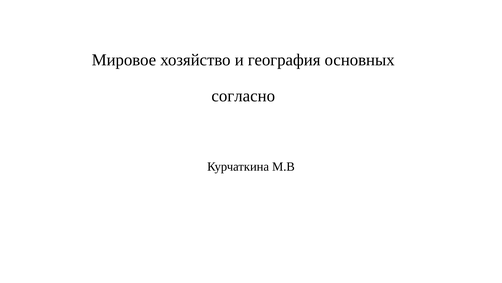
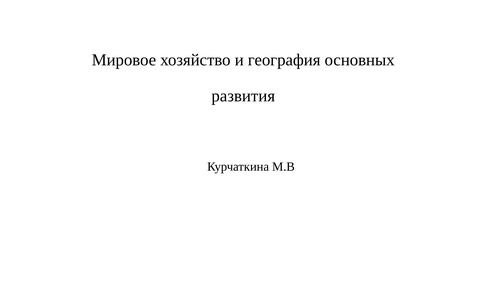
согласно: согласно -> развития
